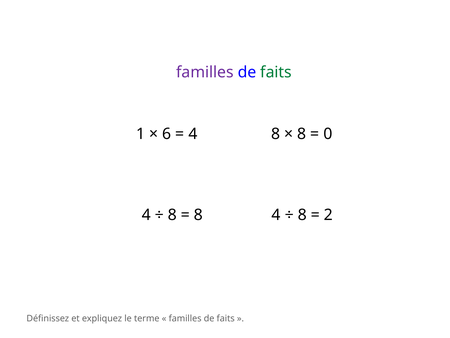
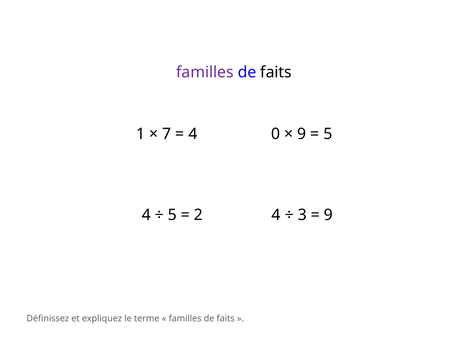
faits at (276, 72) colour: green -> black
6: 6 -> 7
4 8: 8 -> 0
8 at (302, 134): 8 -> 9
0 at (328, 134): 0 -> 5
8 at (172, 215): 8 -> 5
8 at (198, 215): 8 -> 2
8 at (302, 215): 8 -> 3
2 at (328, 215): 2 -> 9
